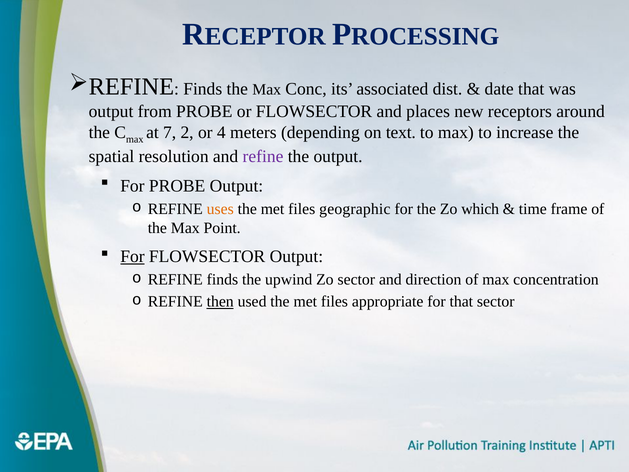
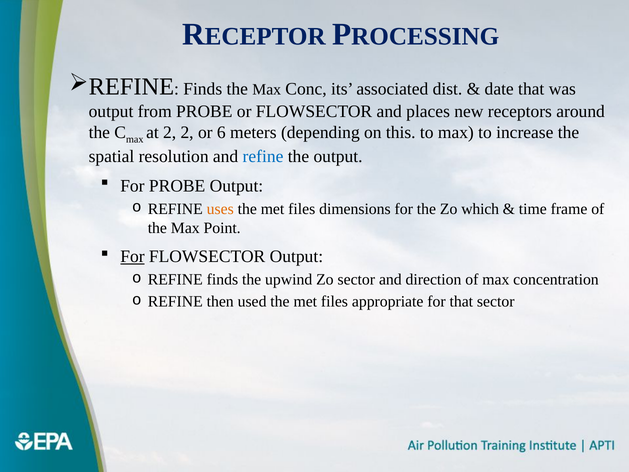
at 7: 7 -> 2
4: 4 -> 6
text: text -> this
refine at (263, 156) colour: purple -> blue
geographic: geographic -> dimensions
then underline: present -> none
